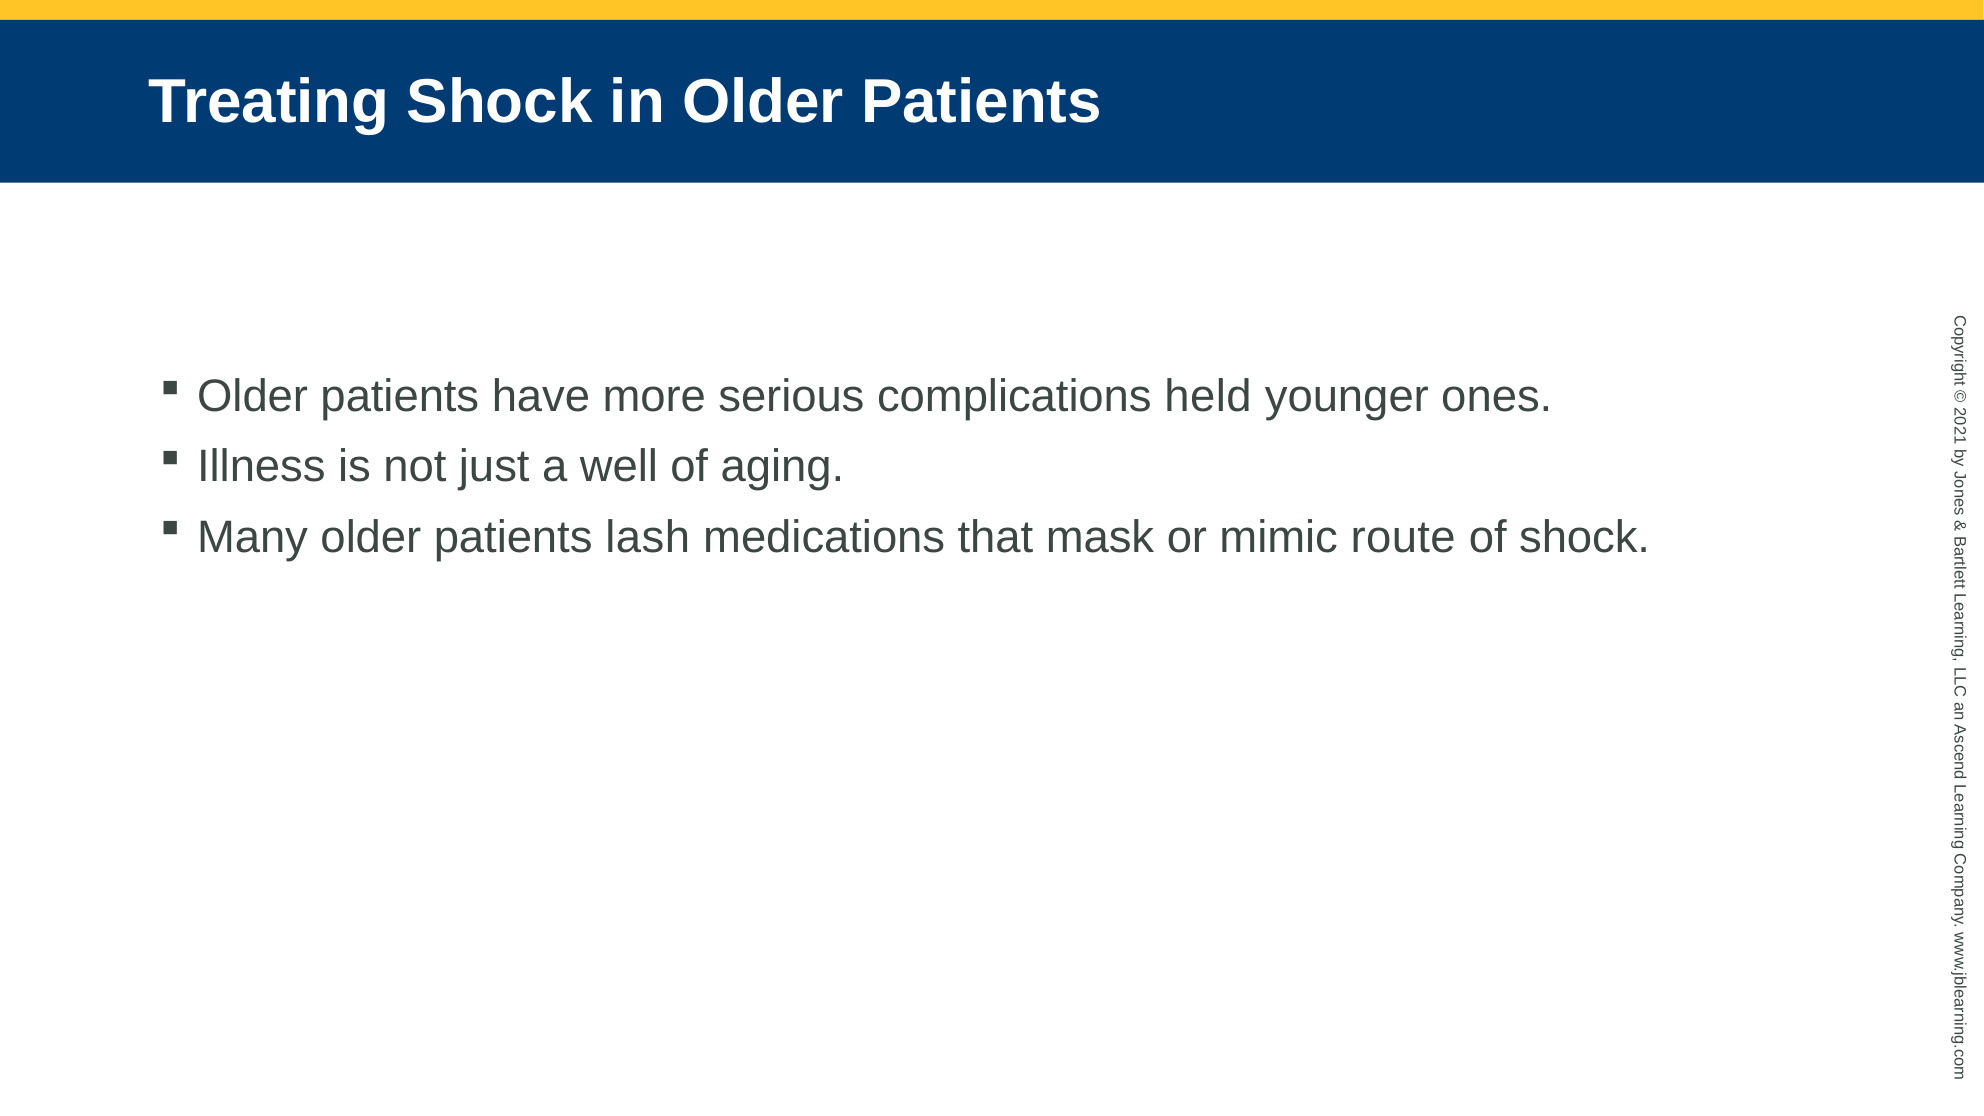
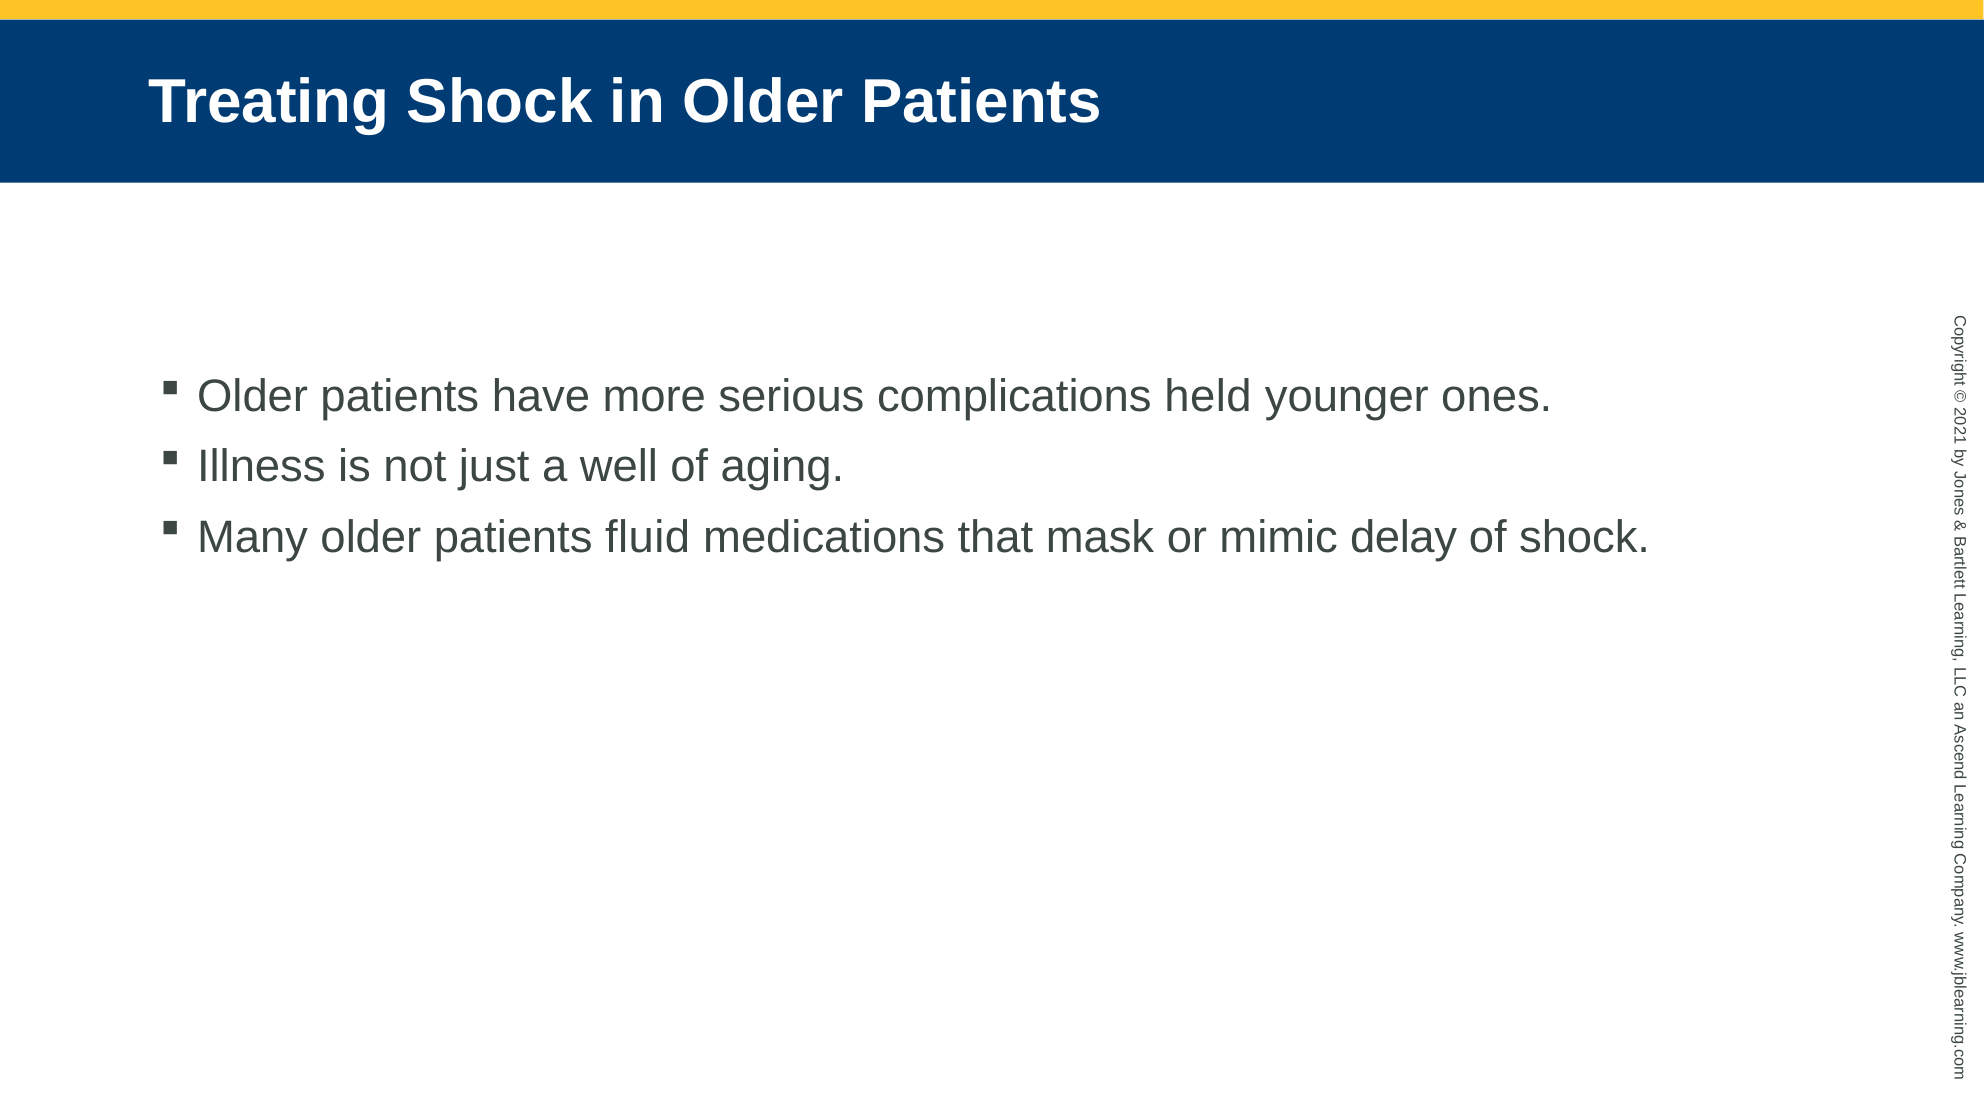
lash: lash -> fluid
route: route -> delay
